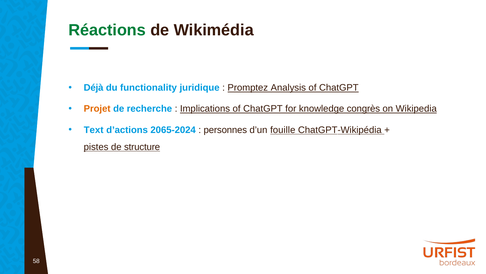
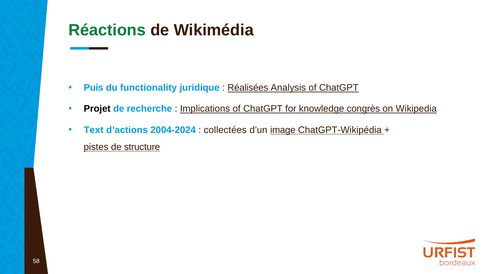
Déjà: Déjà -> Puis
Promptez: Promptez -> Réalisées
Projet colour: orange -> black
2065-2024: 2065-2024 -> 2004-2024
personnes: personnes -> collectées
fouille: fouille -> image
